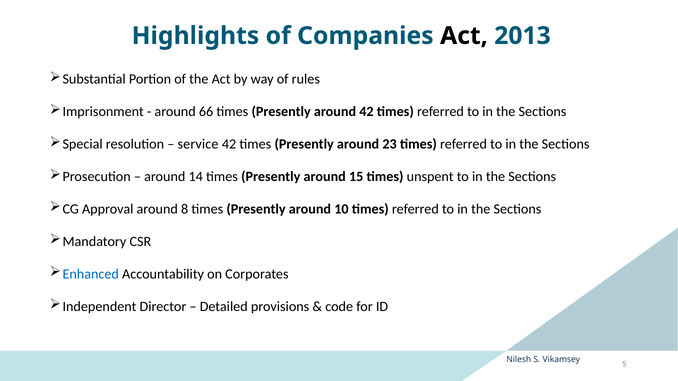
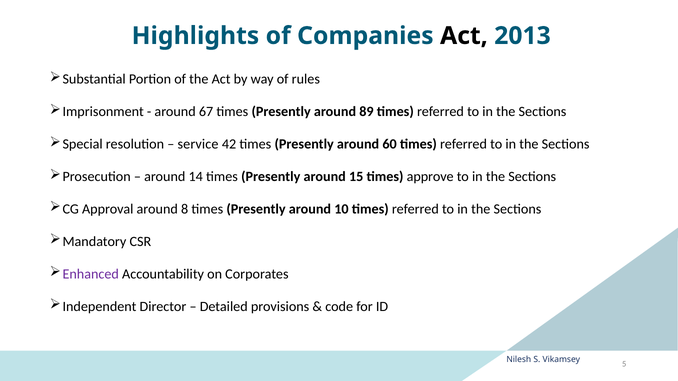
66: 66 -> 67
around 42: 42 -> 89
23: 23 -> 60
unspent: unspent -> approve
Enhanced colour: blue -> purple
